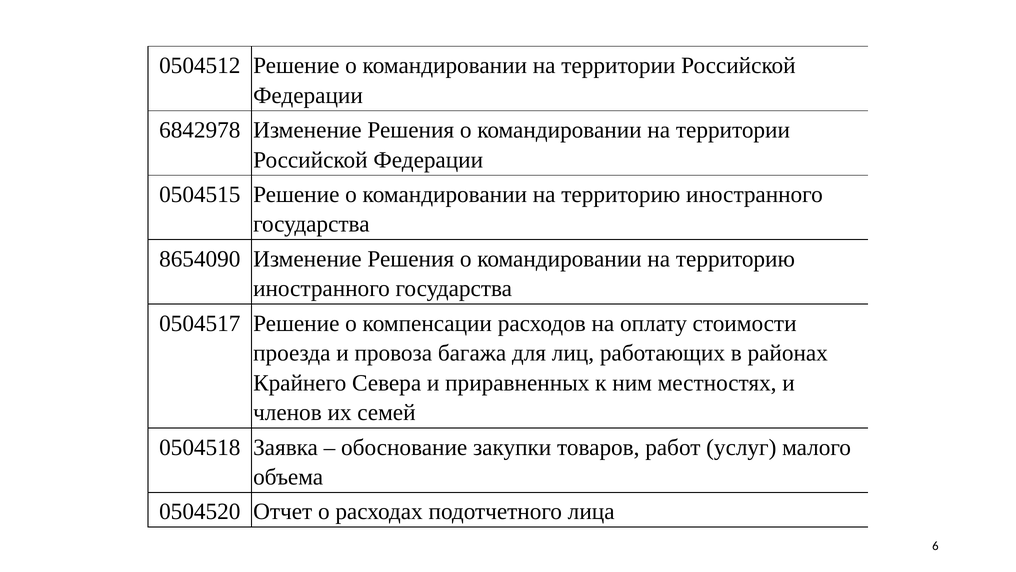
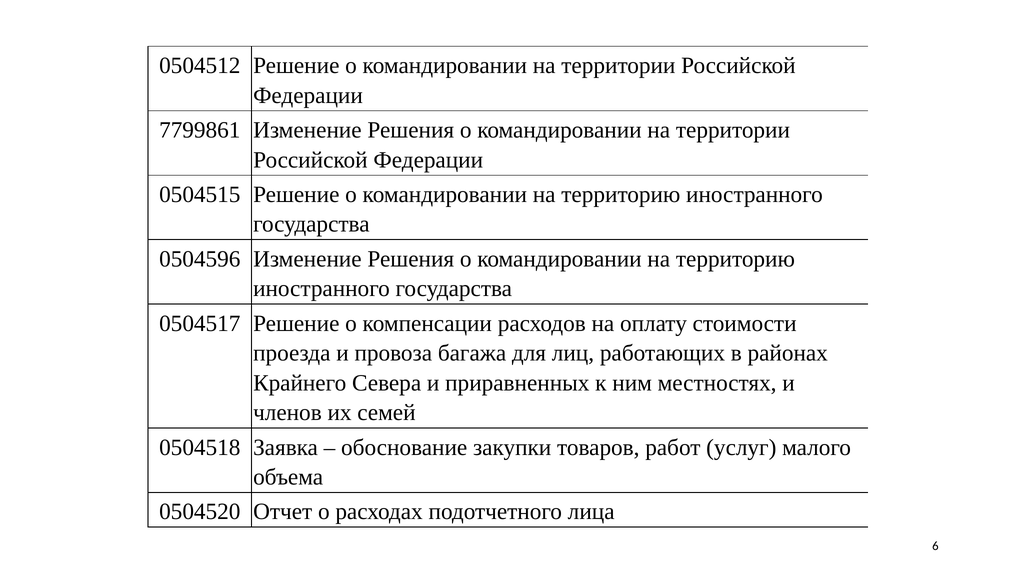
6842978: 6842978 -> 7799861
8654090: 8654090 -> 0504596
